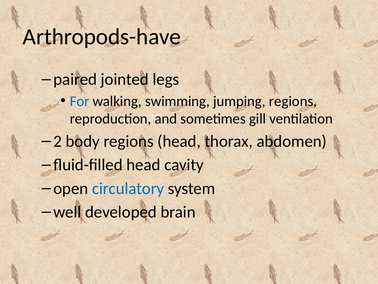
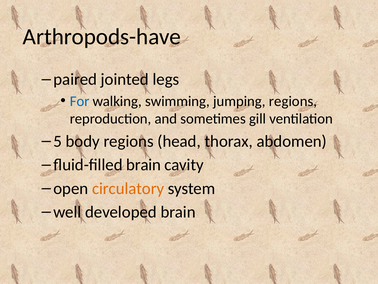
2: 2 -> 5
fluid-filled head: head -> brain
circulatory colour: blue -> orange
